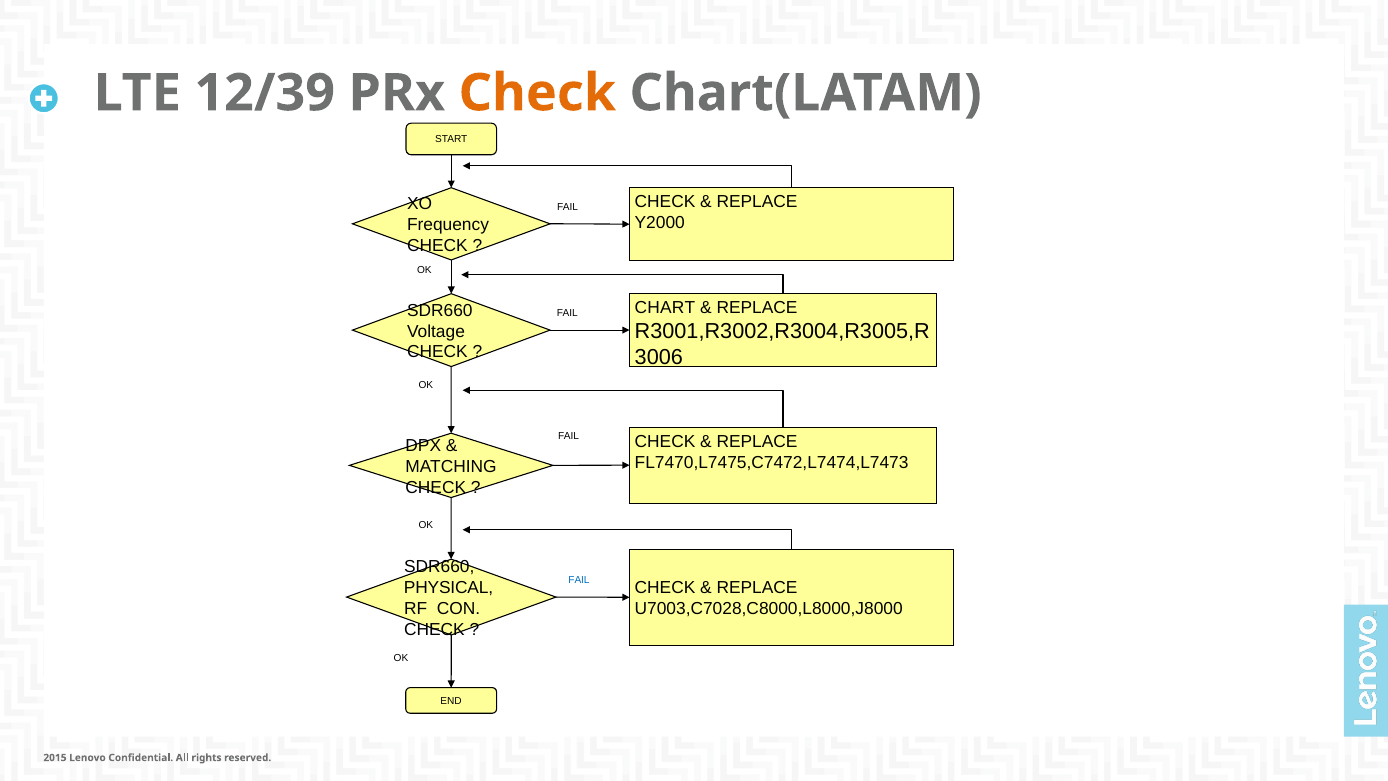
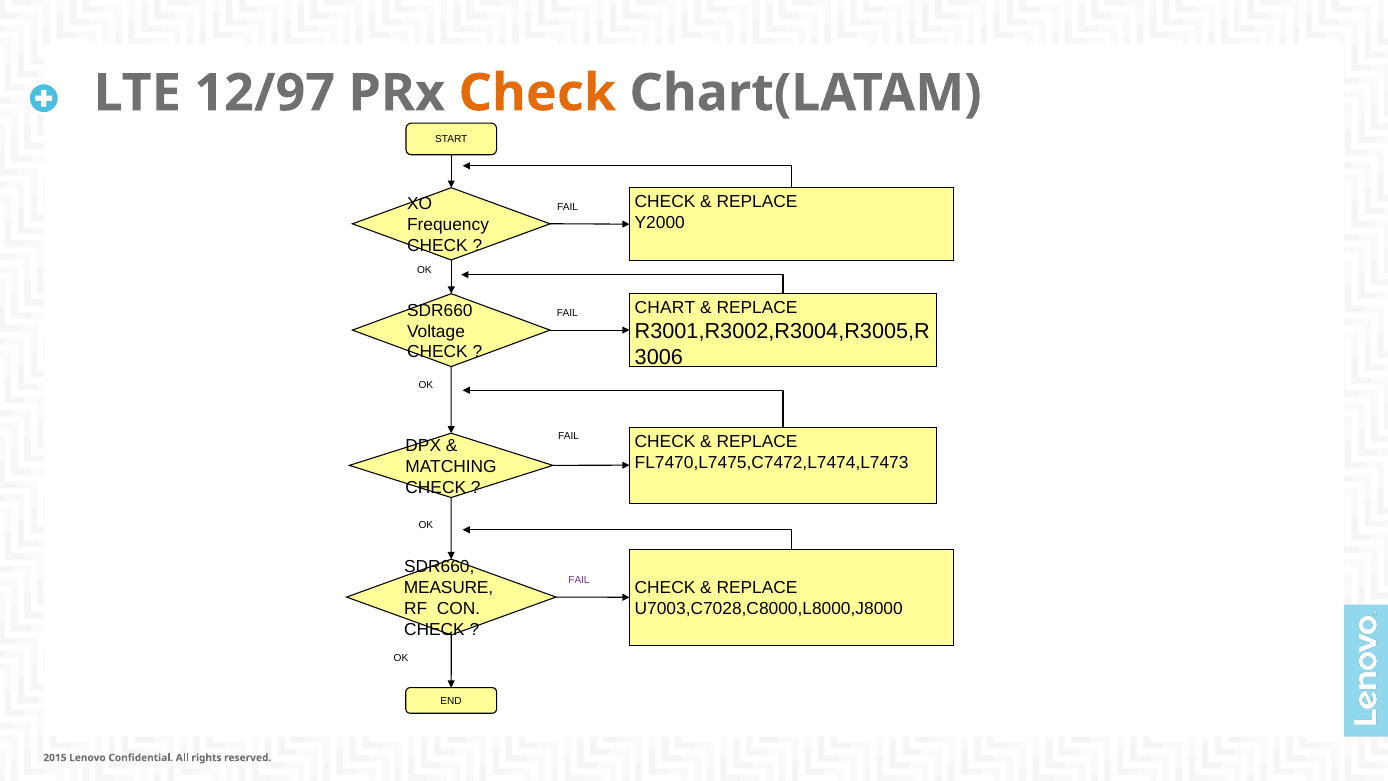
12/39: 12/39 -> 12/97
FAIL at (579, 580) colour: blue -> purple
PHYSICAL: PHYSICAL -> MEASURE
